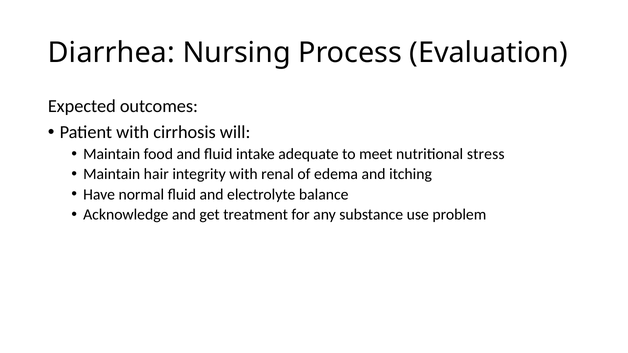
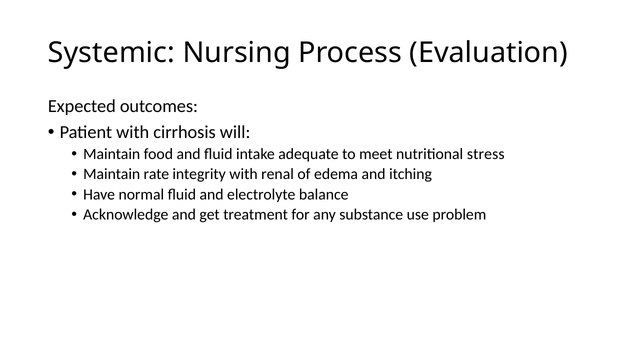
Diarrhea: Diarrhea -> Systemic
hair: hair -> rate
